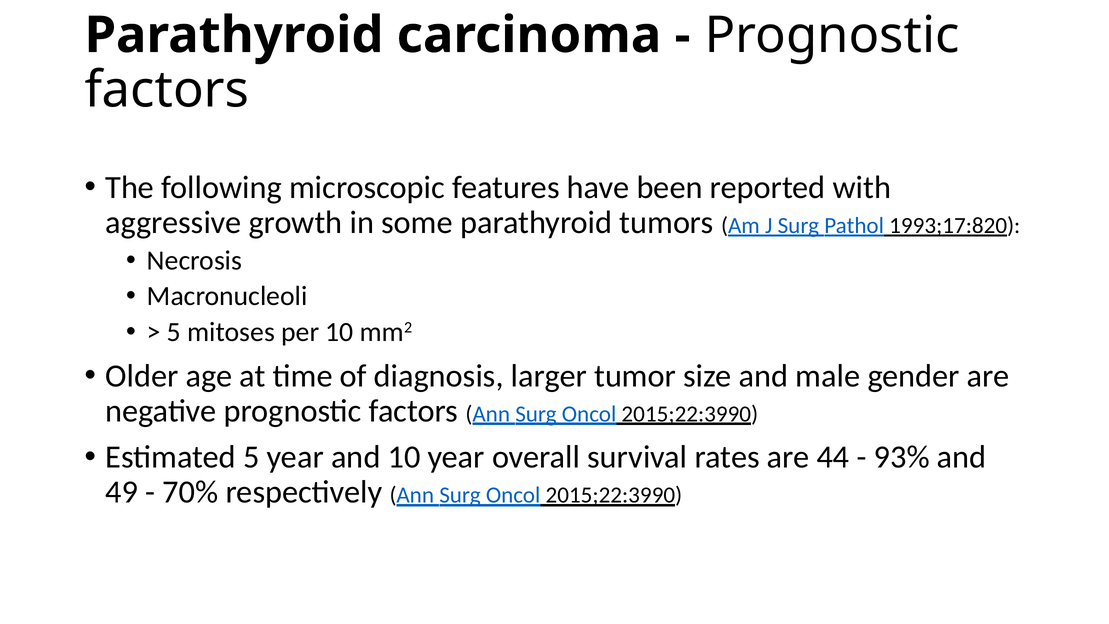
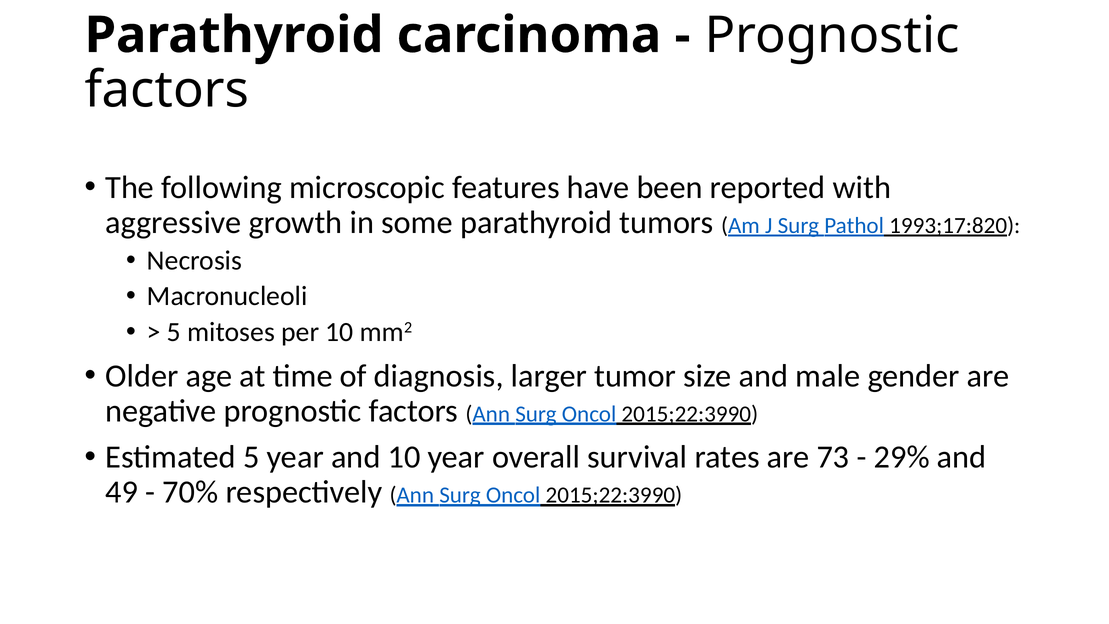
44: 44 -> 73
93%: 93% -> 29%
